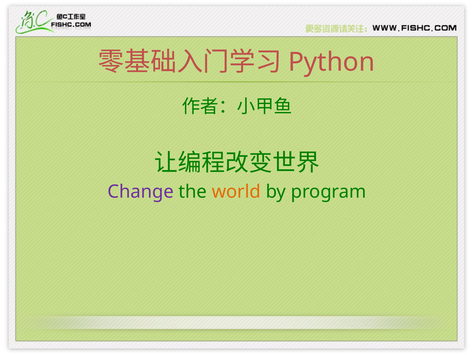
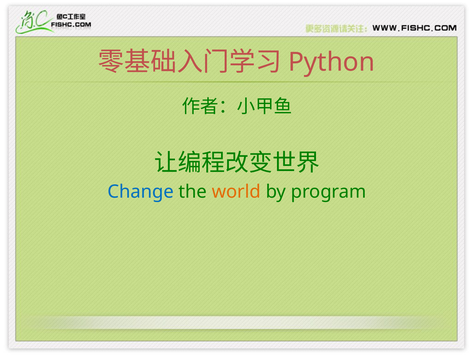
Change colour: purple -> blue
